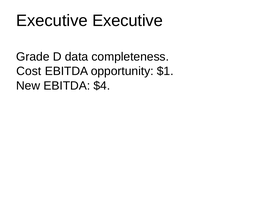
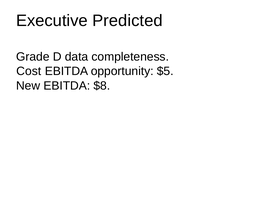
Executive Executive: Executive -> Predicted
$1: $1 -> $5
$4: $4 -> $8
